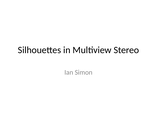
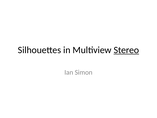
Stereo underline: none -> present
